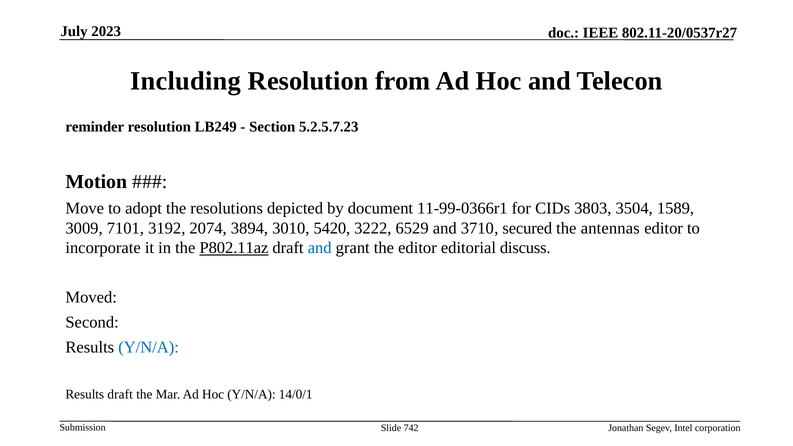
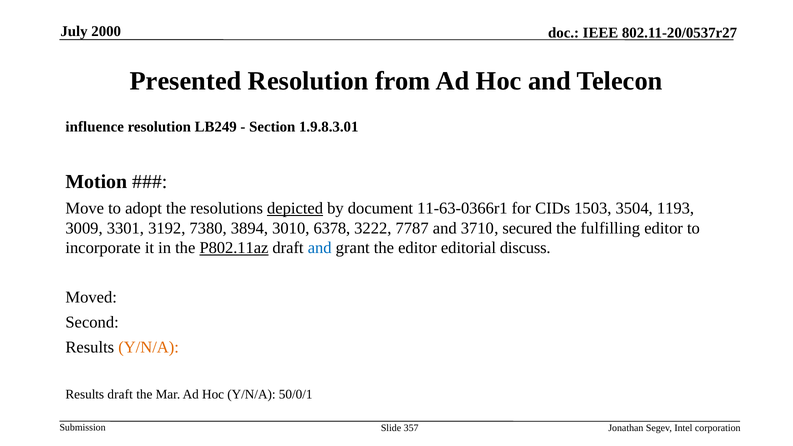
2023: 2023 -> 2000
Including: Including -> Presented
reminder: reminder -> influence
5.2.5.7.23: 5.2.5.7.23 -> 1.9.8.3.01
depicted underline: none -> present
11-99-0366r1: 11-99-0366r1 -> 11-63-0366r1
3803: 3803 -> 1503
1589: 1589 -> 1193
7101: 7101 -> 3301
2074: 2074 -> 7380
5420: 5420 -> 6378
6529: 6529 -> 7787
antennas: antennas -> fulfilling
Y/N/A at (149, 347) colour: blue -> orange
14/0/1: 14/0/1 -> 50/0/1
742: 742 -> 357
